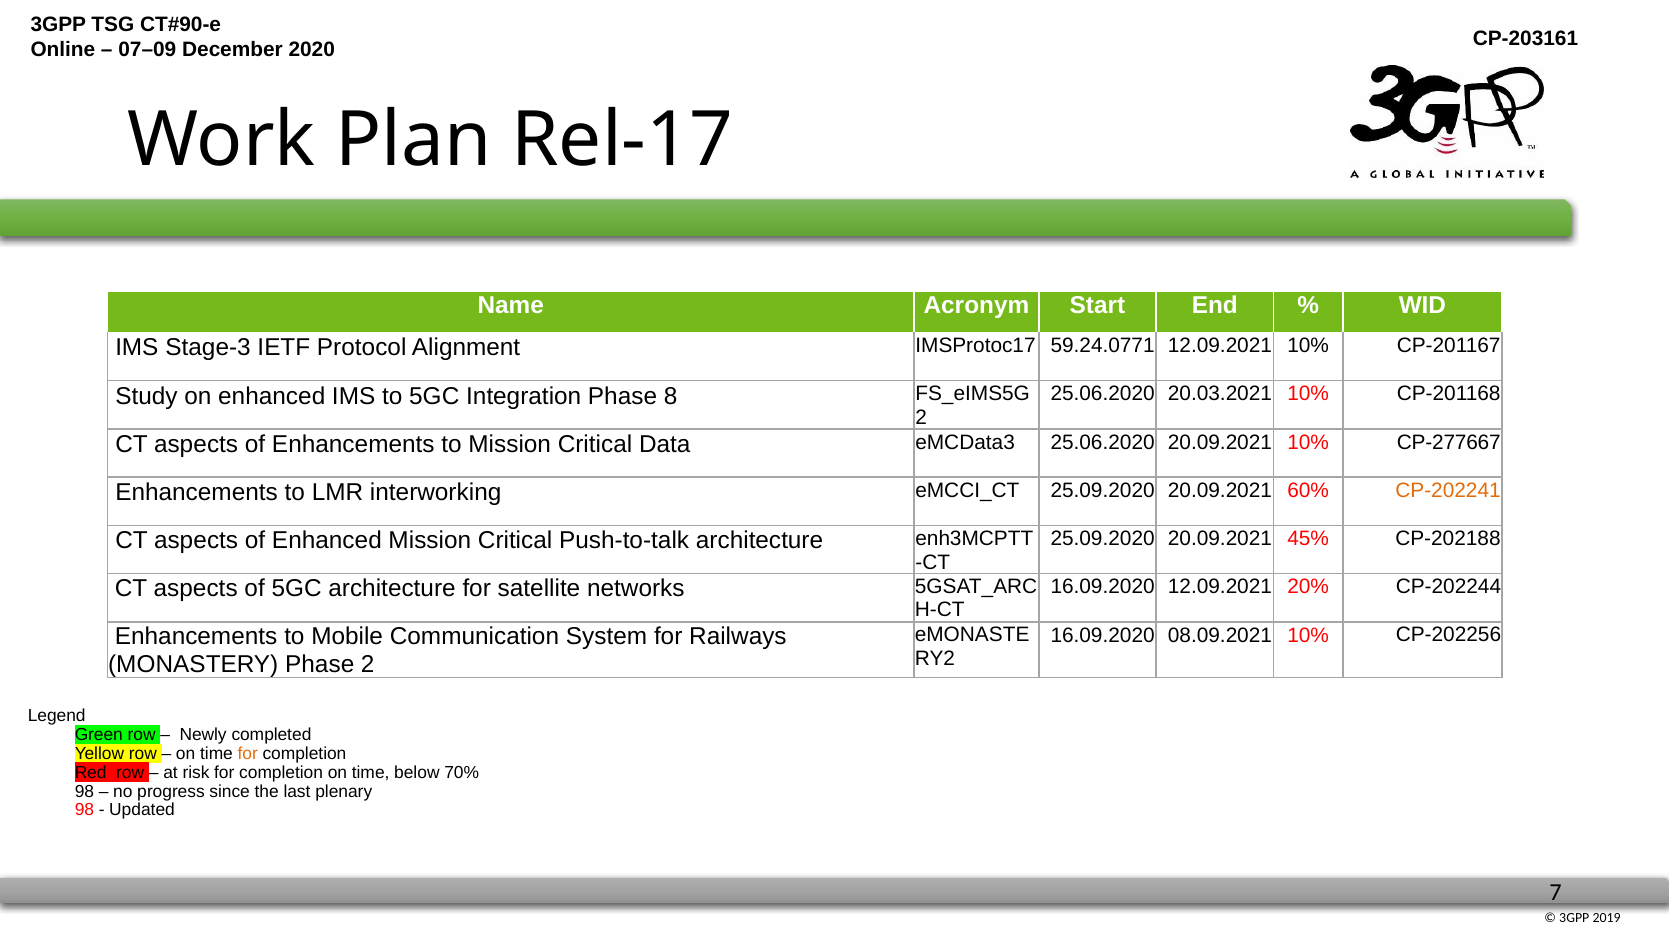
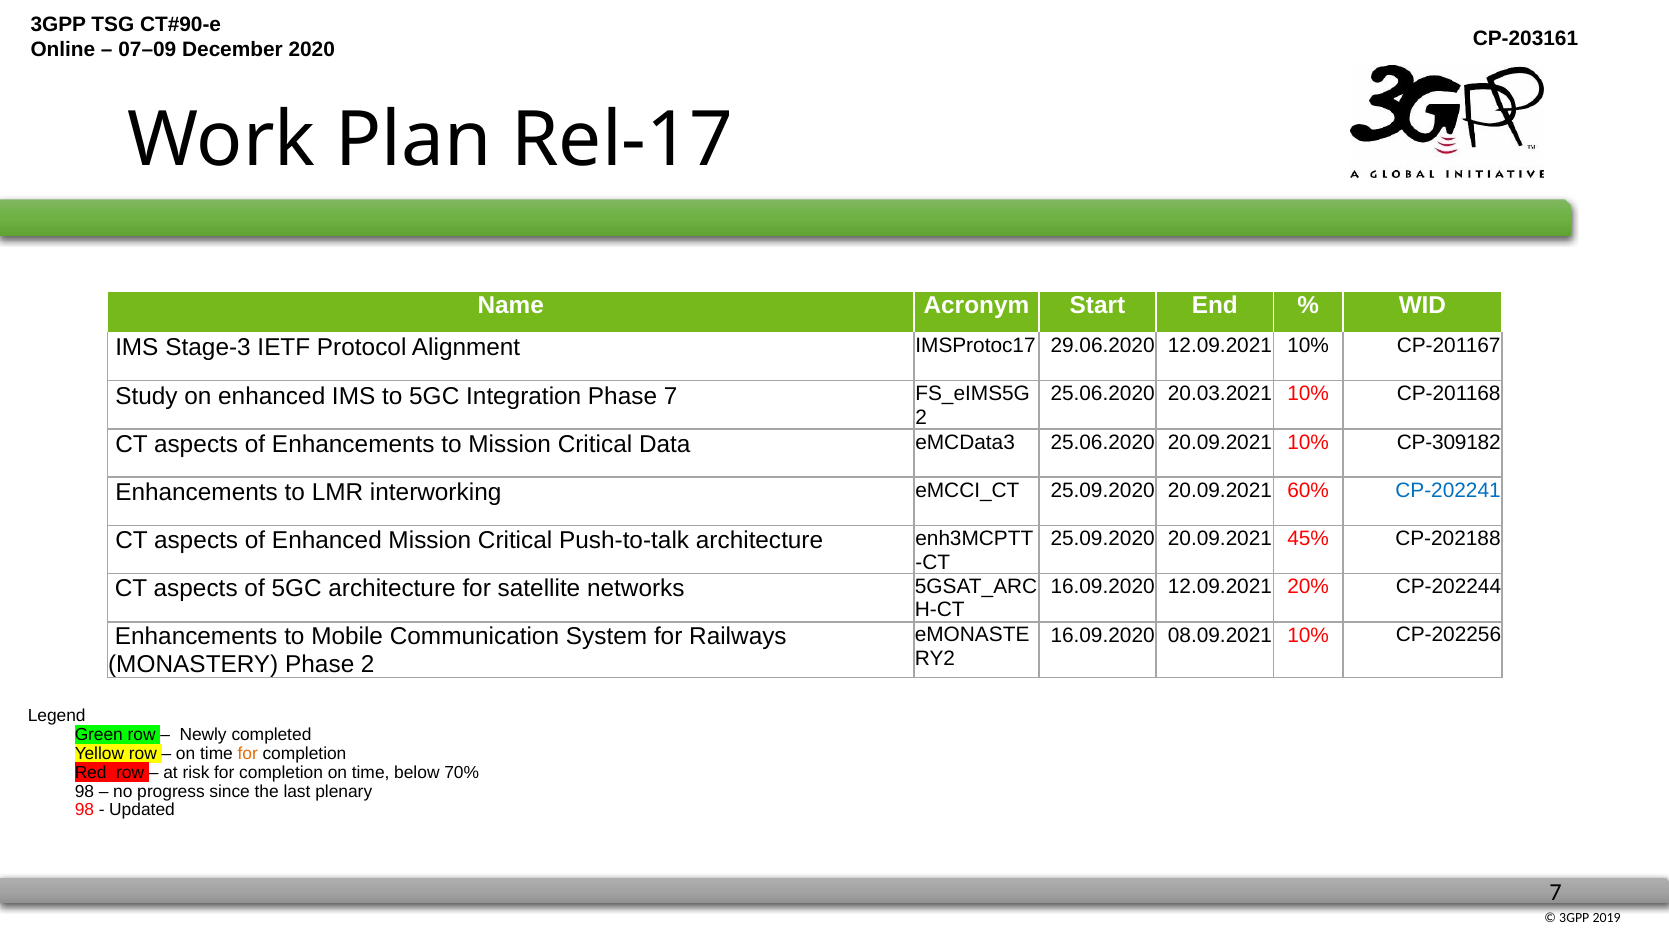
59.24.0771: 59.24.0771 -> 29.06.2020
Phase 8: 8 -> 7
CP-277667: CP-277667 -> CP-309182
CP-202241 colour: orange -> blue
